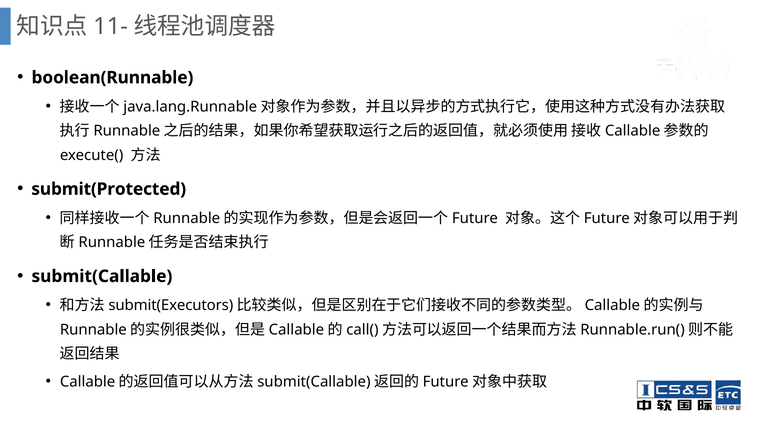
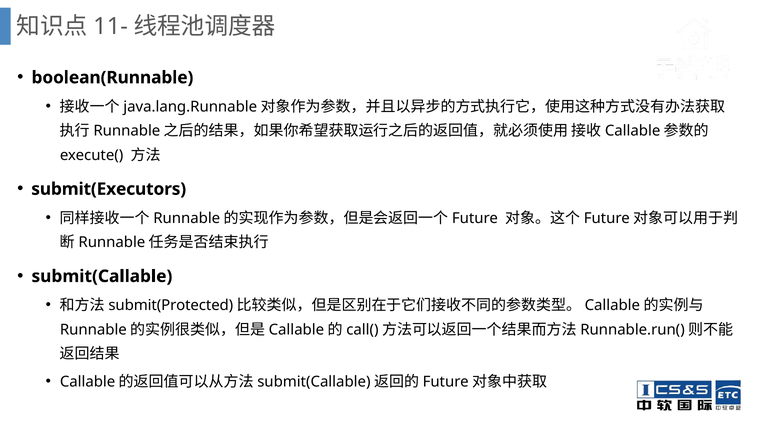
submit(Protected: submit(Protected -> submit(Executors
submit(Executors: submit(Executors -> submit(Protected
